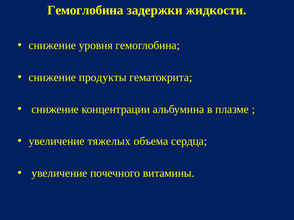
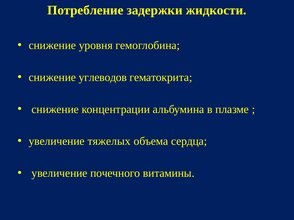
Гемоглобина at (85, 10): Гемоглобина -> Потребление
продукты: продукты -> углеводов
